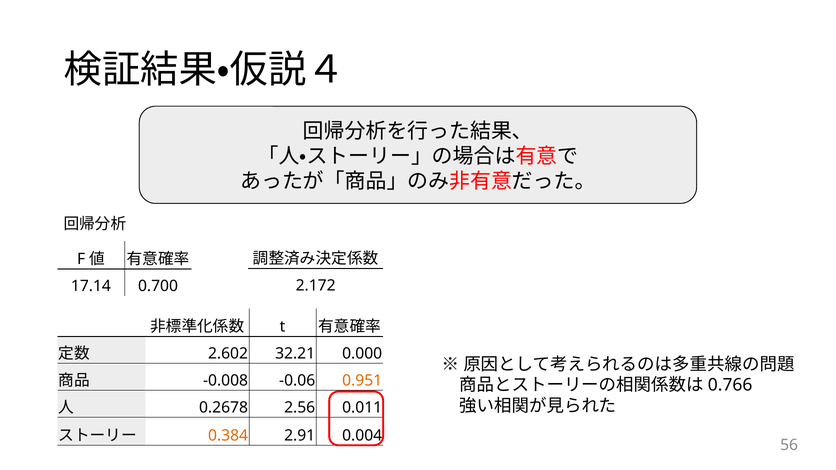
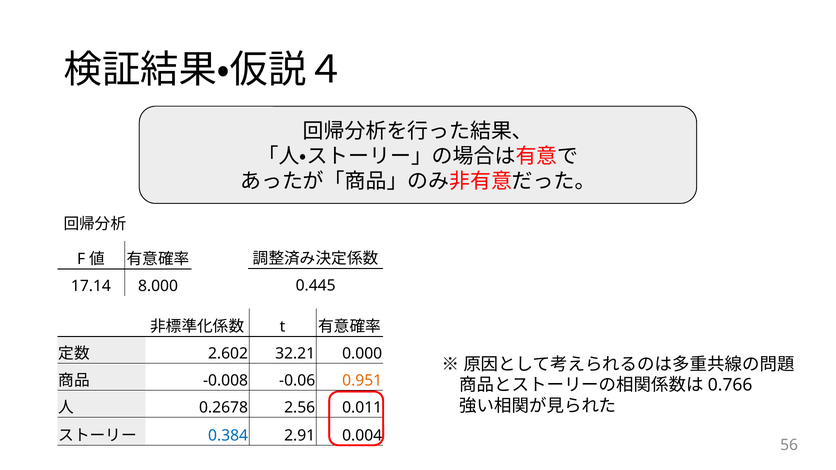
2.172: 2.172 -> 0.445
0.700: 0.700 -> 8.000
0.384 colour: orange -> blue
